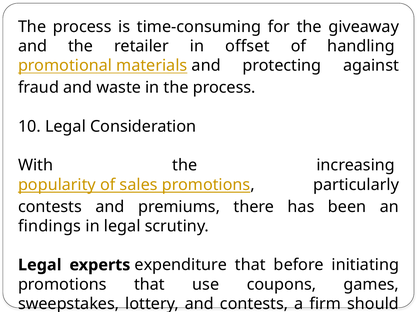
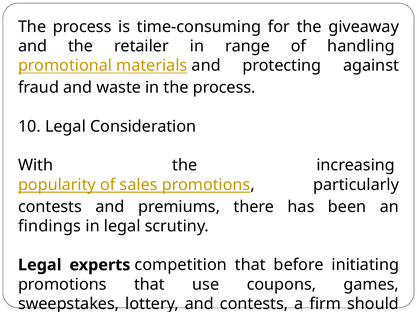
offset: offset -> range
expenditure: expenditure -> competition
